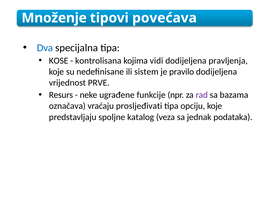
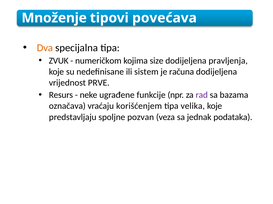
Dva colour: blue -> orange
KOSE: KOSE -> ZVUK
kontrolisana: kontrolisana -> numeričkom
vidi: vidi -> size
pravilo: pravilo -> računa
prosljeđivati: prosljeđivati -> korišćenjem
opciju: opciju -> velika
katalog: katalog -> pozvan
